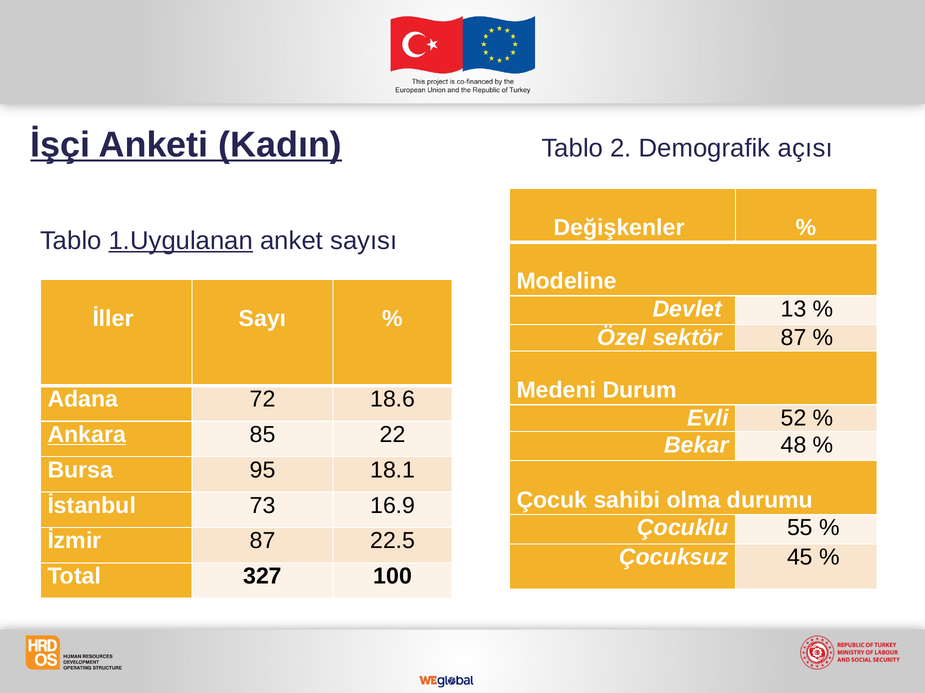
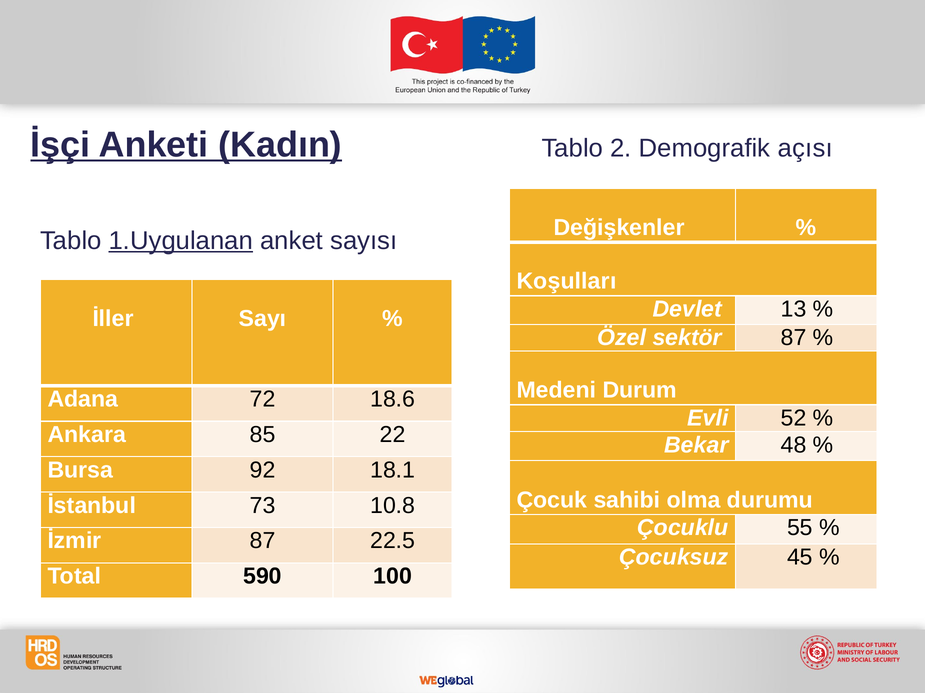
Modeline: Modeline -> Koşulları
Ankara underline: present -> none
95: 95 -> 92
16.9: 16.9 -> 10.8
327: 327 -> 590
